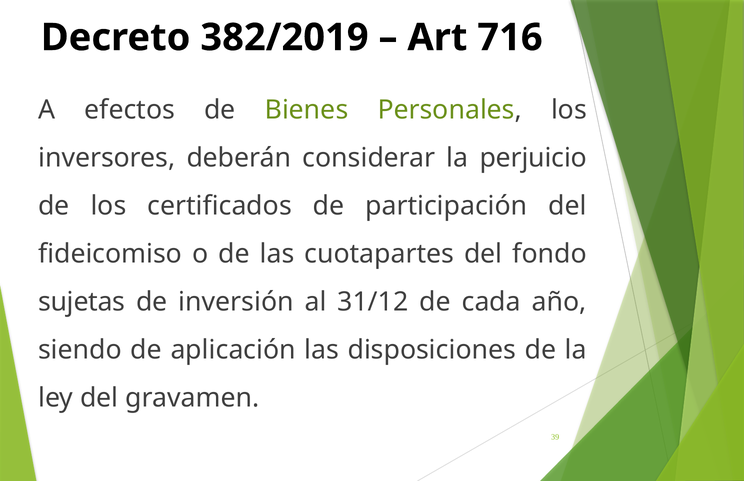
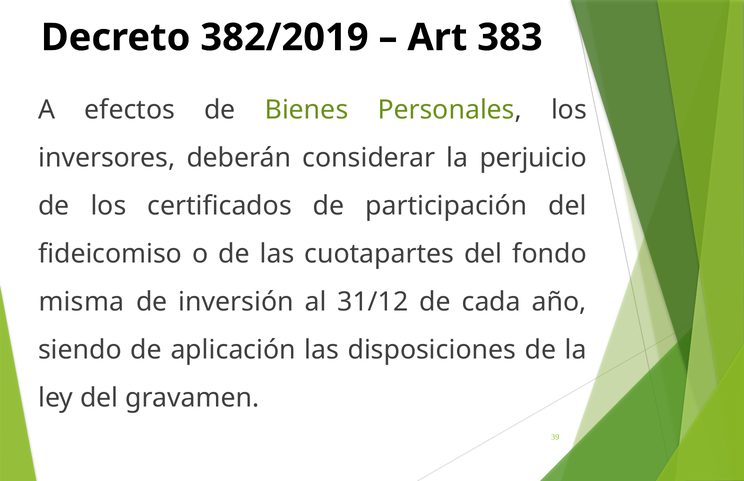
716: 716 -> 383
sujetas: sujetas -> misma
